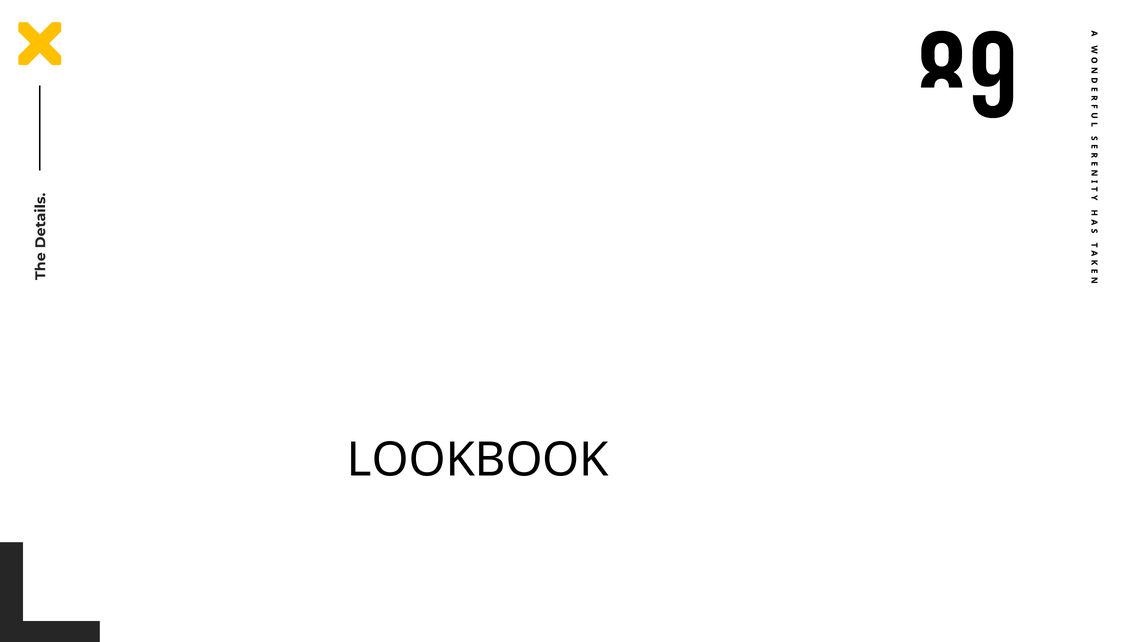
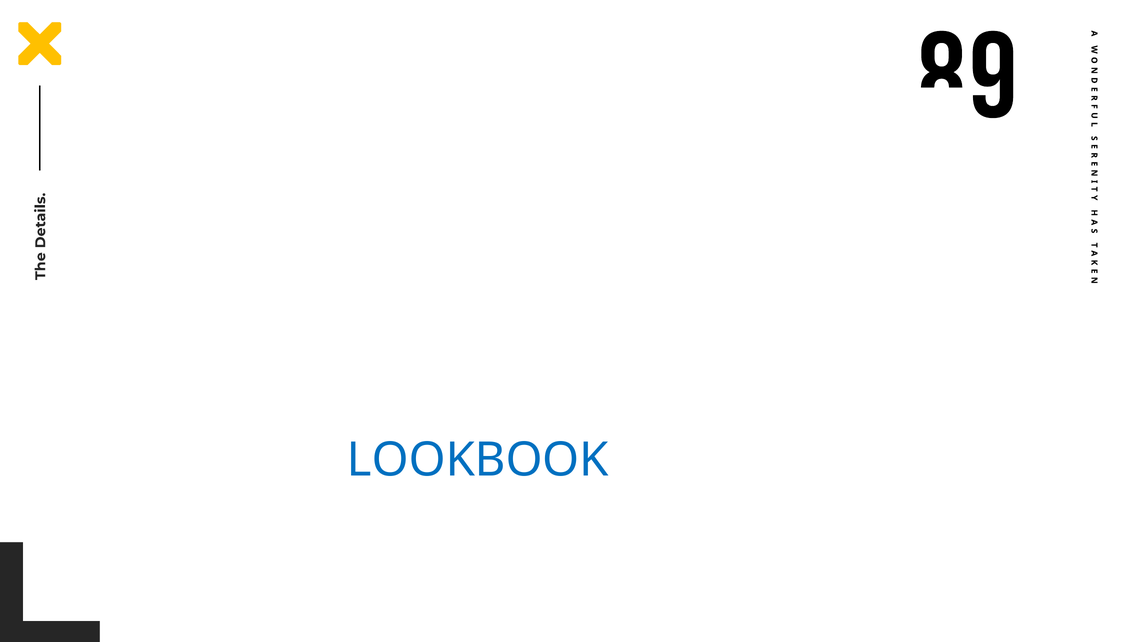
LOOKBOOK colour: black -> blue
